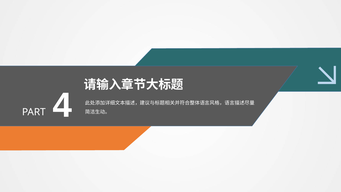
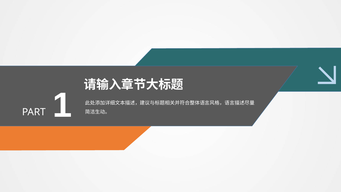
4: 4 -> 1
